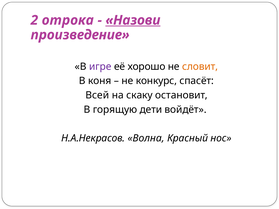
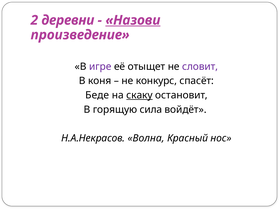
отрока: отрока -> деревни
хорошо: хорошо -> отыщет
словит colour: orange -> purple
Всей: Всей -> Беде
скаку underline: none -> present
дети: дети -> сила
